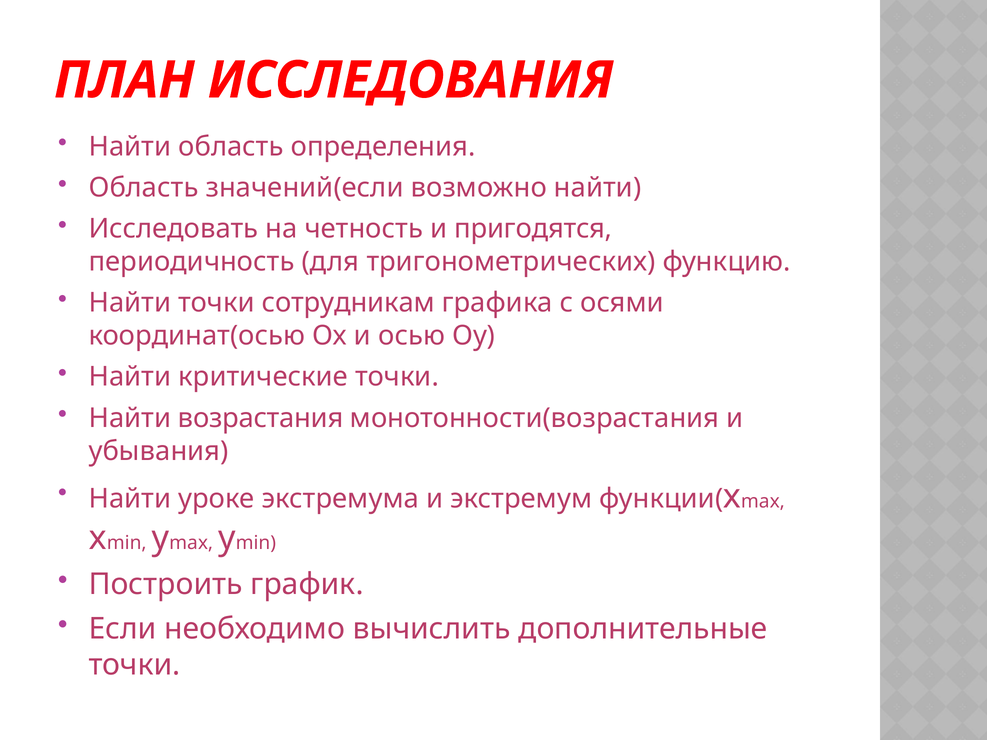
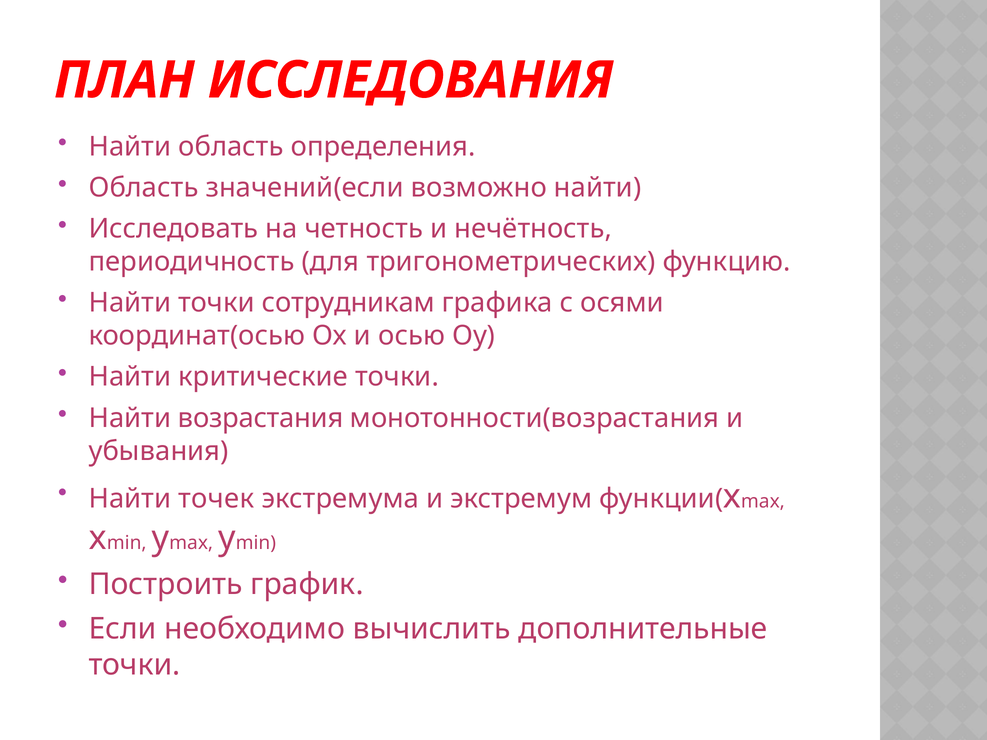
пригодятся: пригодятся -> нечётность
уроке: уроке -> точек
